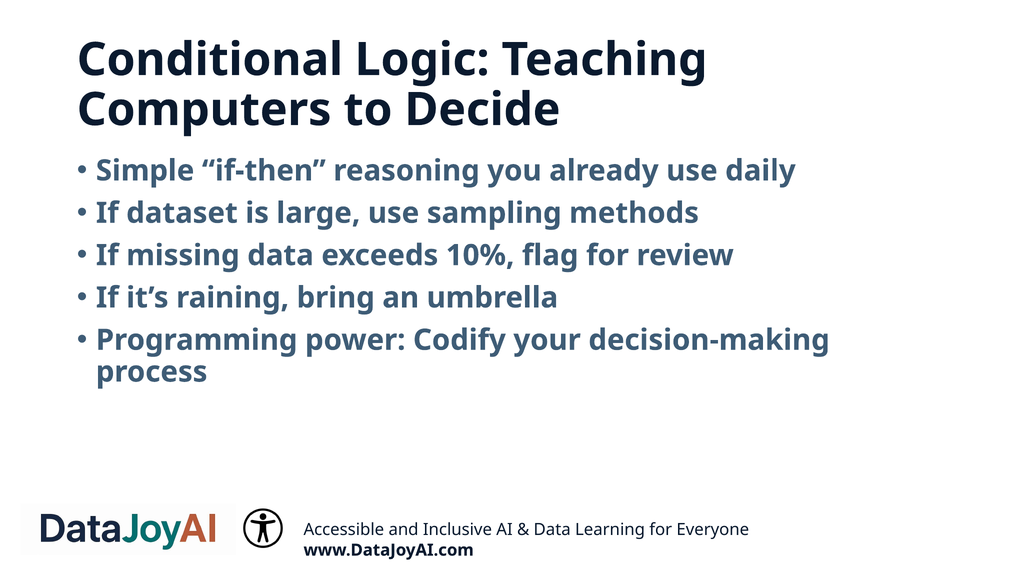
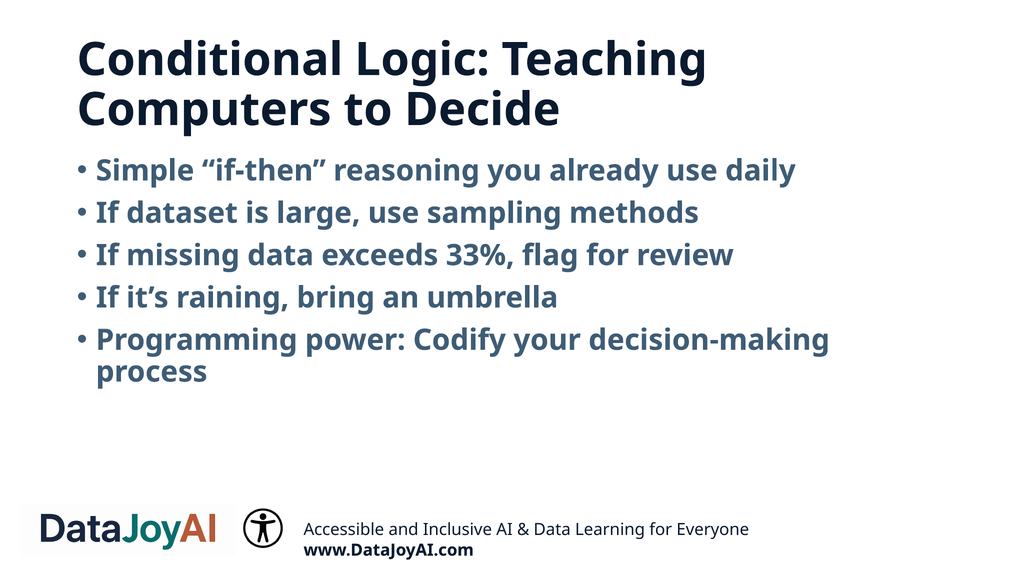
10%: 10% -> 33%
